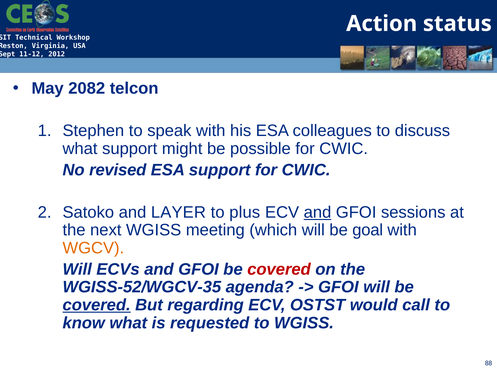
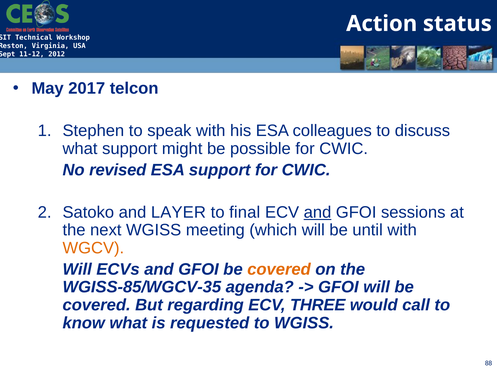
2082: 2082 -> 2017
plus: plus -> final
goal: goal -> until
covered at (279, 269) colour: red -> orange
WGISS-52/WGCV-35: WGISS-52/WGCV-35 -> WGISS-85/WGCV-35
covered at (97, 305) underline: present -> none
OSTST: OSTST -> THREE
